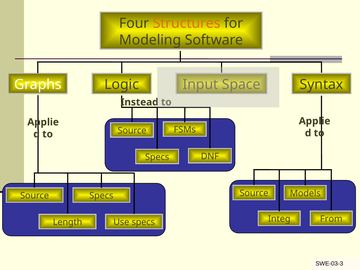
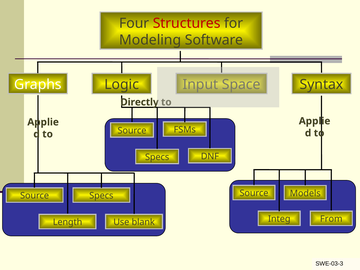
Structures colour: orange -> red
Instead: Instead -> Directly
Use specs: specs -> blank
